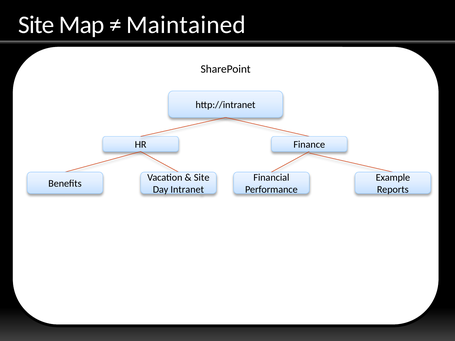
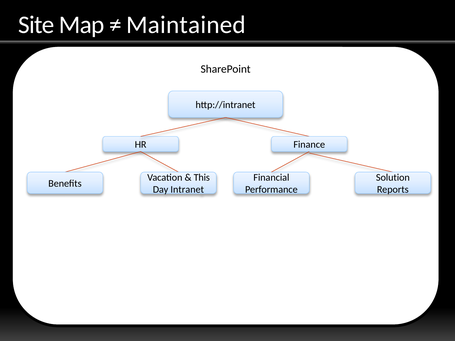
Site at (202, 178): Site -> This
Example: Example -> Solution
